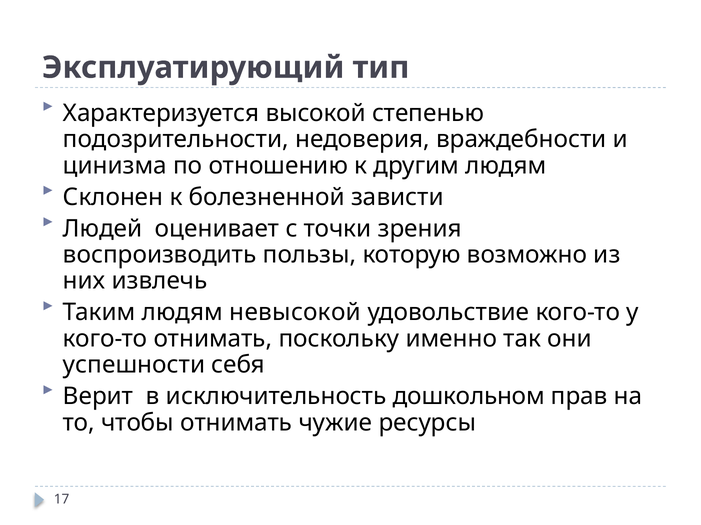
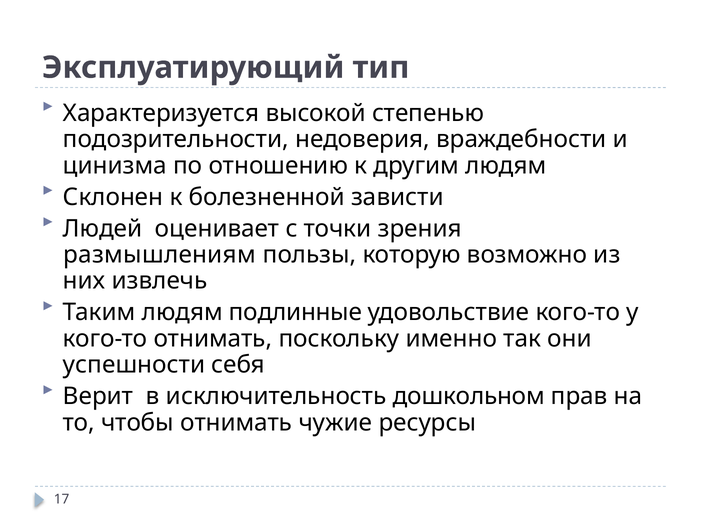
воспроизводить: воспроизводить -> размышлениям
невысокой: невысокой -> подлинные
